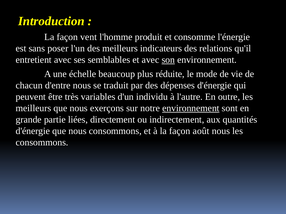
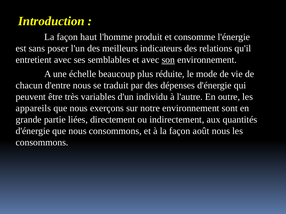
vent: vent -> haut
meilleurs at (33, 108): meilleurs -> appareils
environnement at (191, 108) underline: present -> none
